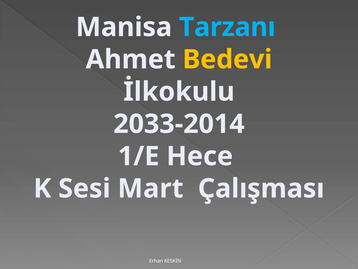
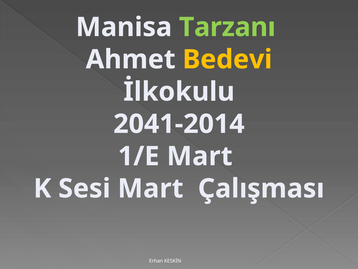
Tarzanı colour: light blue -> light green
2033-2014: 2033-2014 -> 2041-2014
1/E Hece: Hece -> Mart
